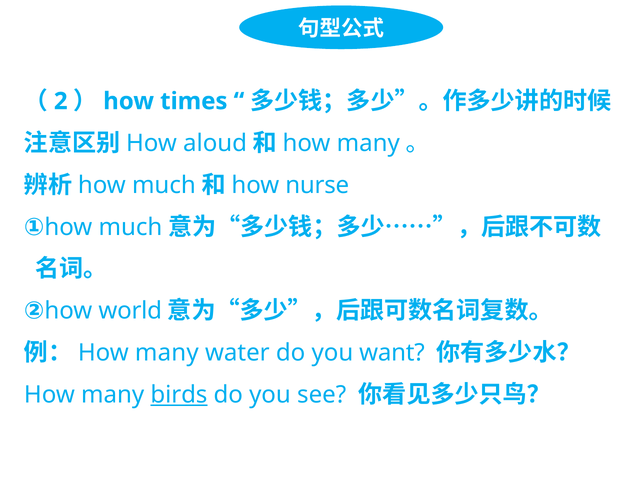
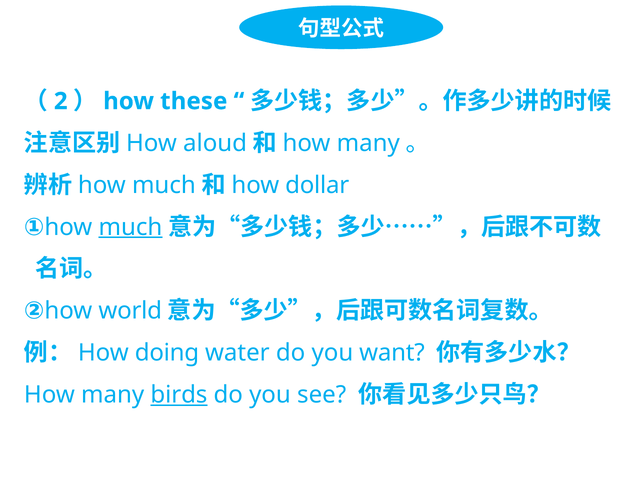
times: times -> these
nurse: nurse -> dollar
much at (130, 227) underline: none -> present
many at (167, 353): many -> doing
